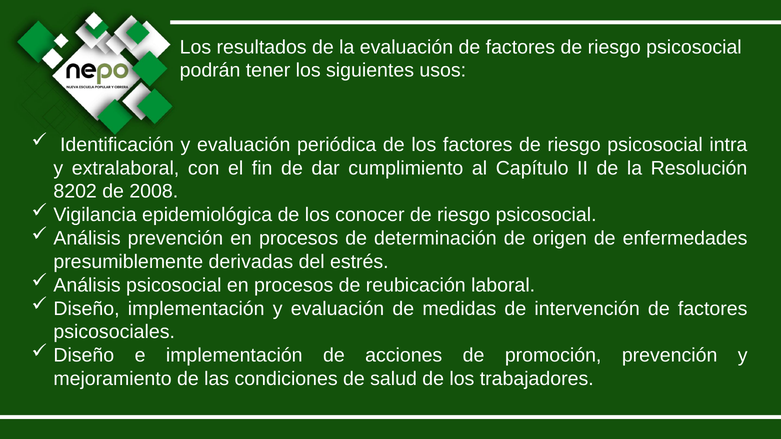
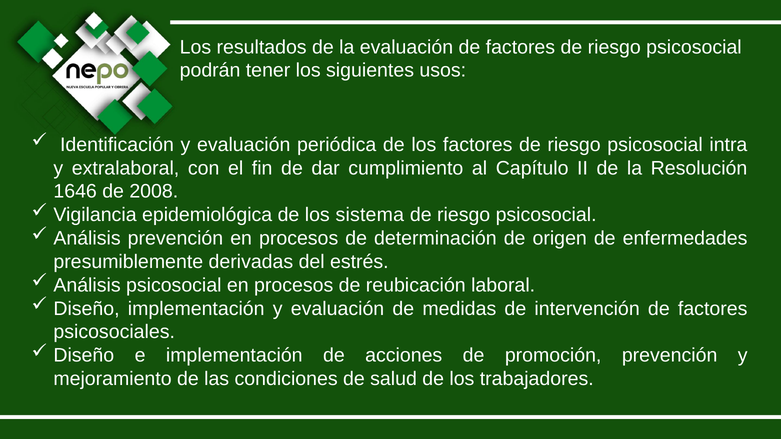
8202: 8202 -> 1646
conocer: conocer -> sistema
